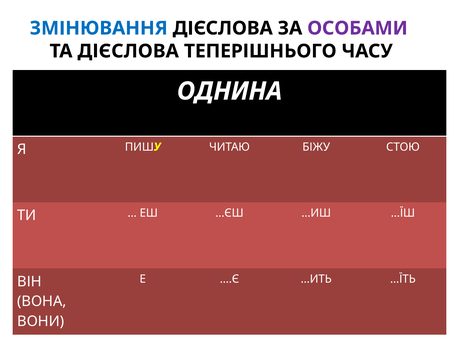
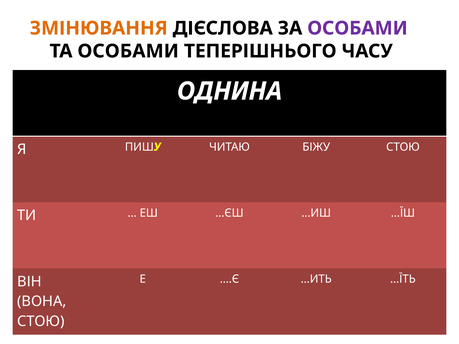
ЗМІНЮВАННЯ colour: blue -> orange
ТА ДІЄСЛОВА: ДІЄСЛОВА -> ОСОБАМИ
ВОНИ at (41, 322): ВОНИ -> СТОЮ
